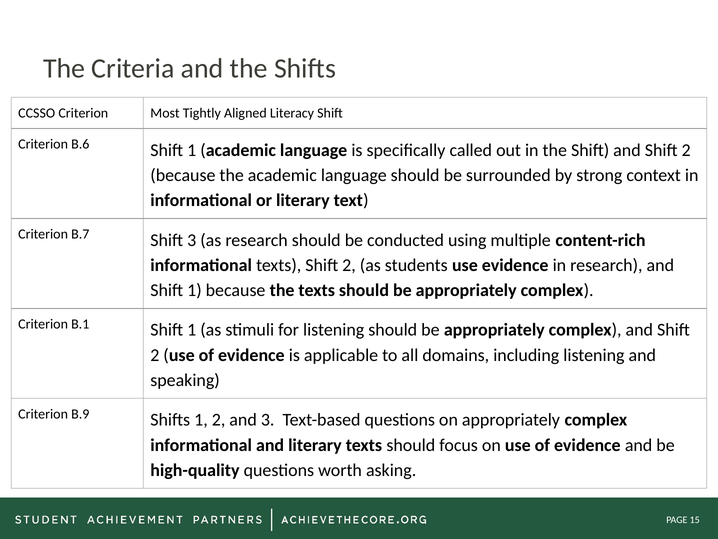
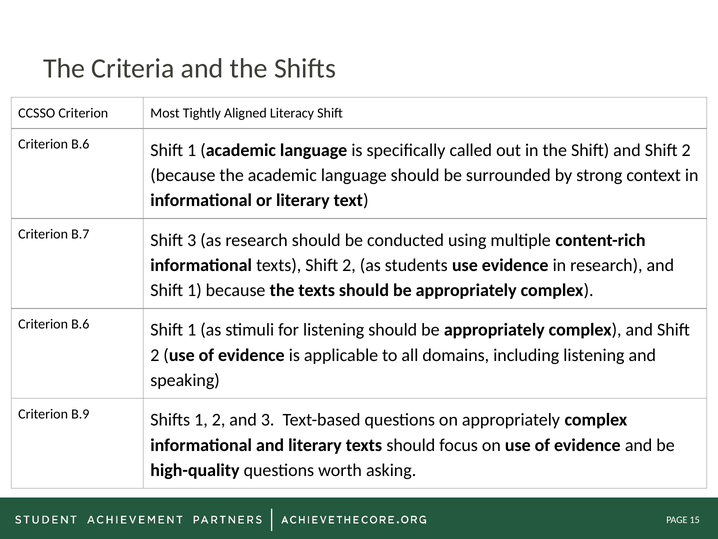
B.1 at (80, 324): B.1 -> B.6
